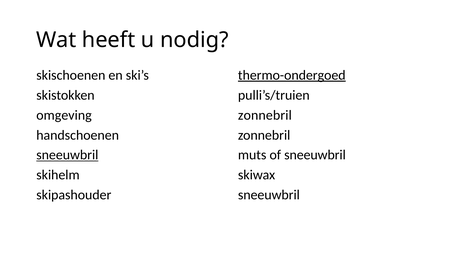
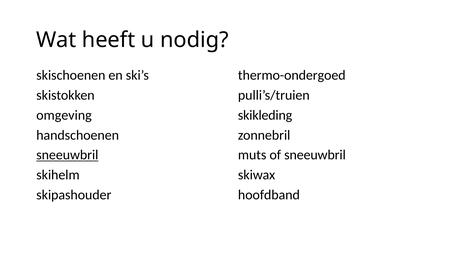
thermo-ondergoed underline: present -> none
zonnebril at (265, 115): zonnebril -> skikleding
sneeuwbril at (269, 195): sneeuwbril -> hoofdband
